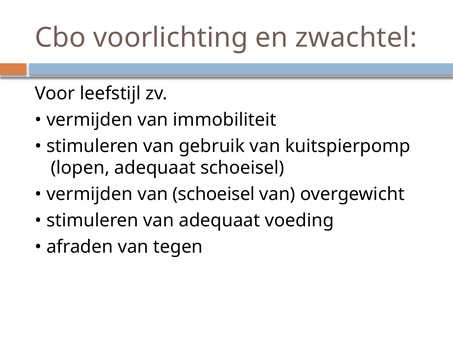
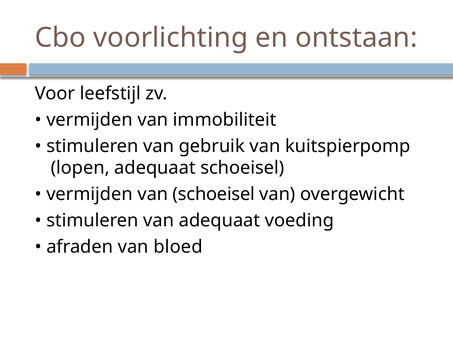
zwachtel: zwachtel -> ontstaan
tegen: tegen -> bloed
